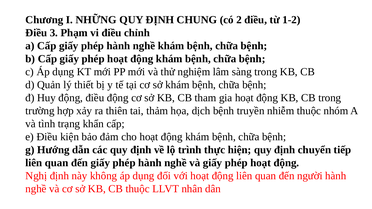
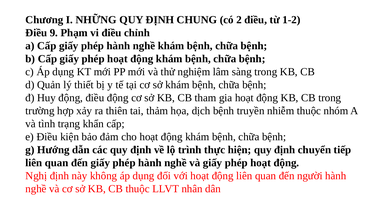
3: 3 -> 9
